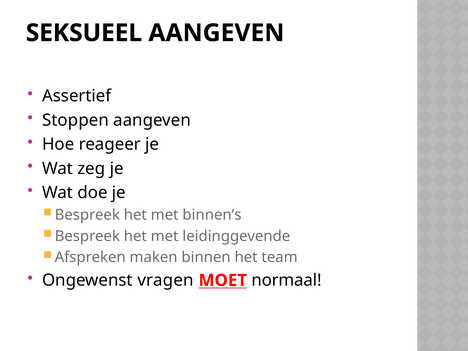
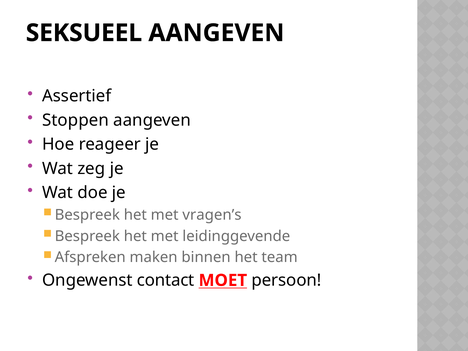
binnen’s: binnen’s -> vragen’s
vragen: vragen -> contact
normaal: normaal -> persoon
